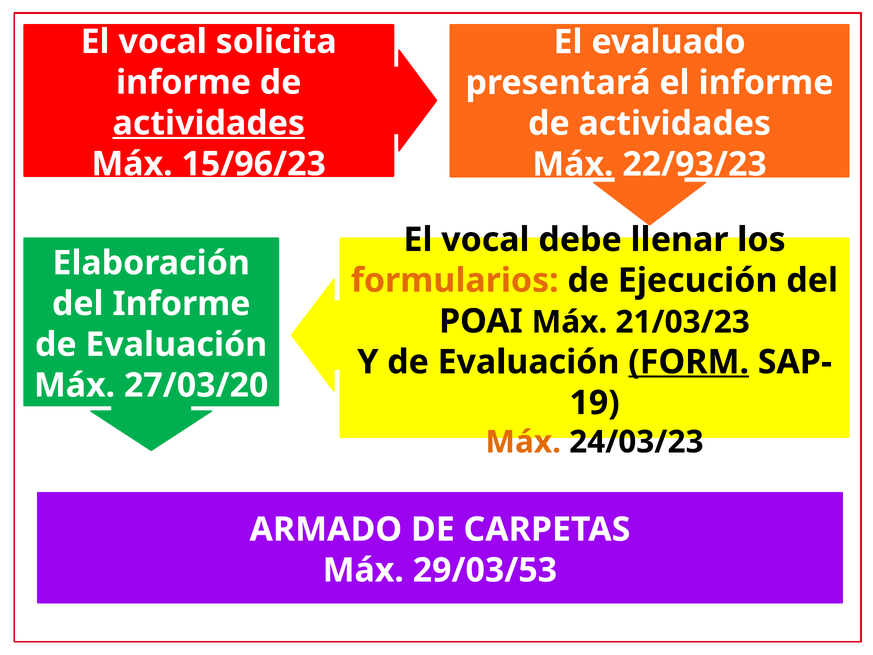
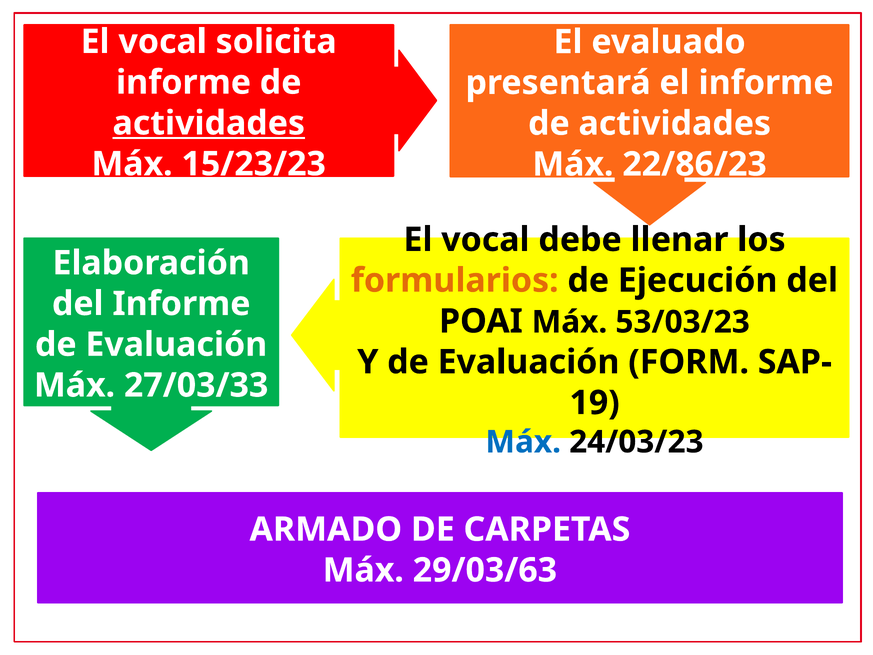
15/96/23: 15/96/23 -> 15/23/23
22/93/23: 22/93/23 -> 22/86/23
21/03/23: 21/03/23 -> 53/03/23
FORM underline: present -> none
27/03/20: 27/03/20 -> 27/03/33
Máx at (523, 442) colour: orange -> blue
29/03/53: 29/03/53 -> 29/03/63
